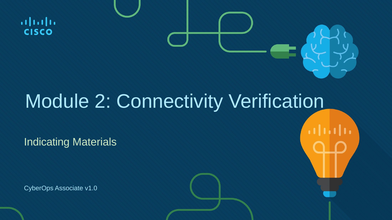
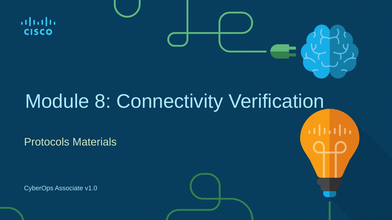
2: 2 -> 8
Indicating: Indicating -> Protocols
